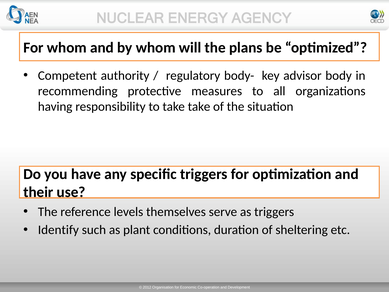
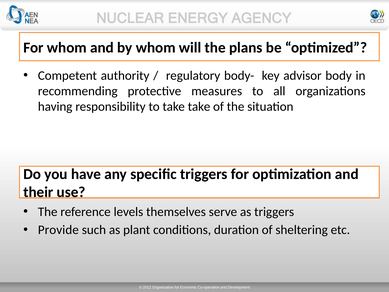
Identify: Identify -> Provide
